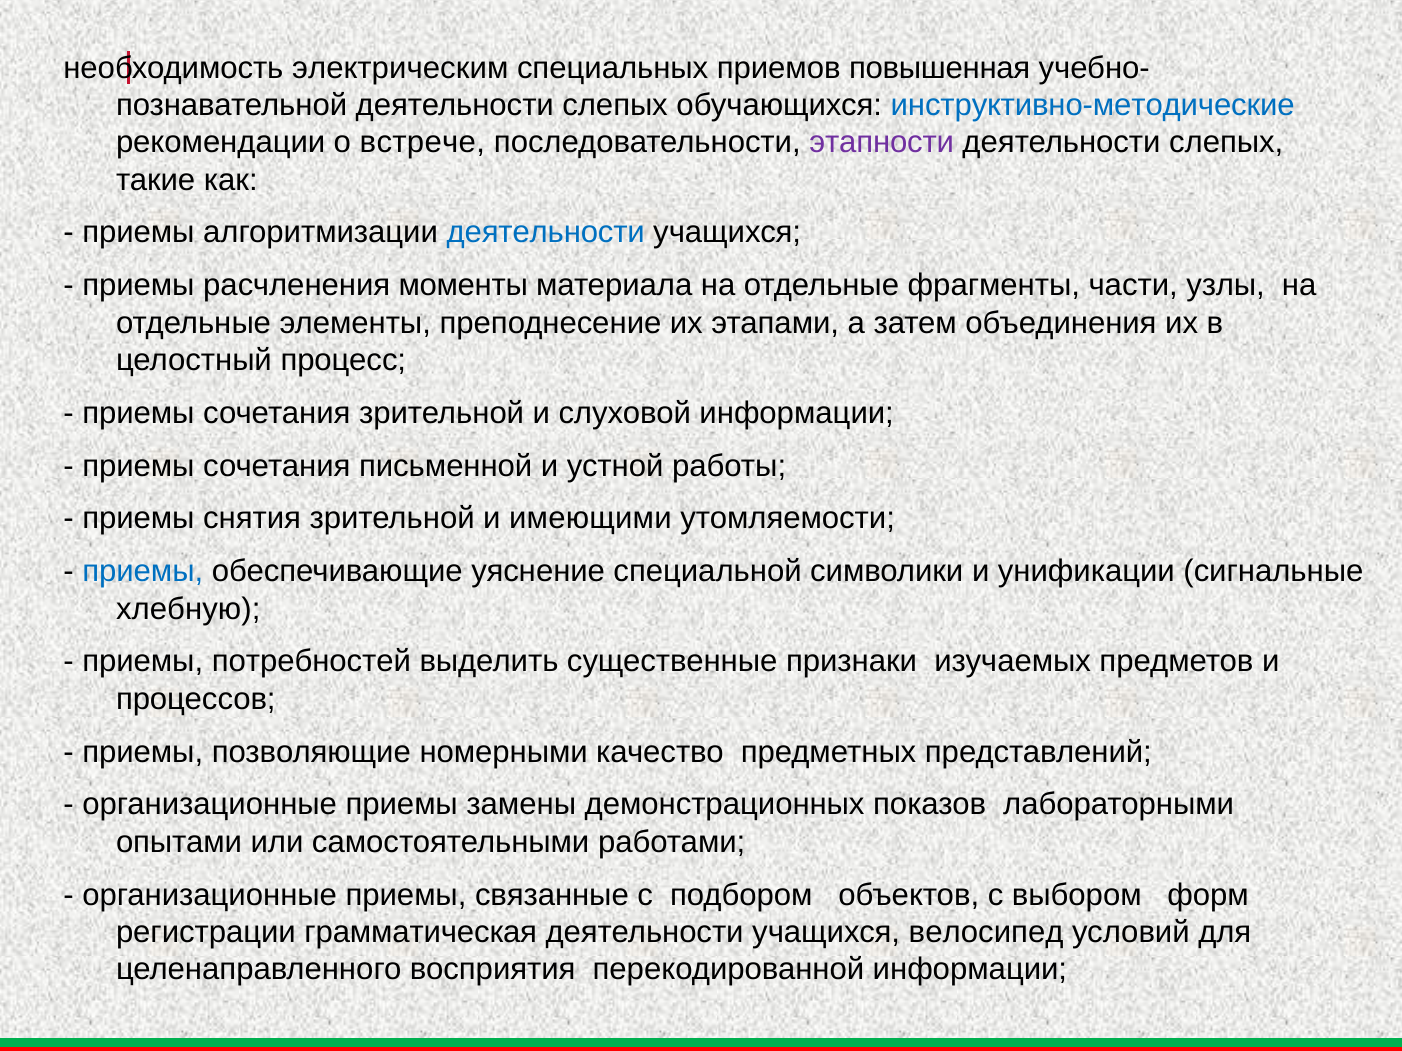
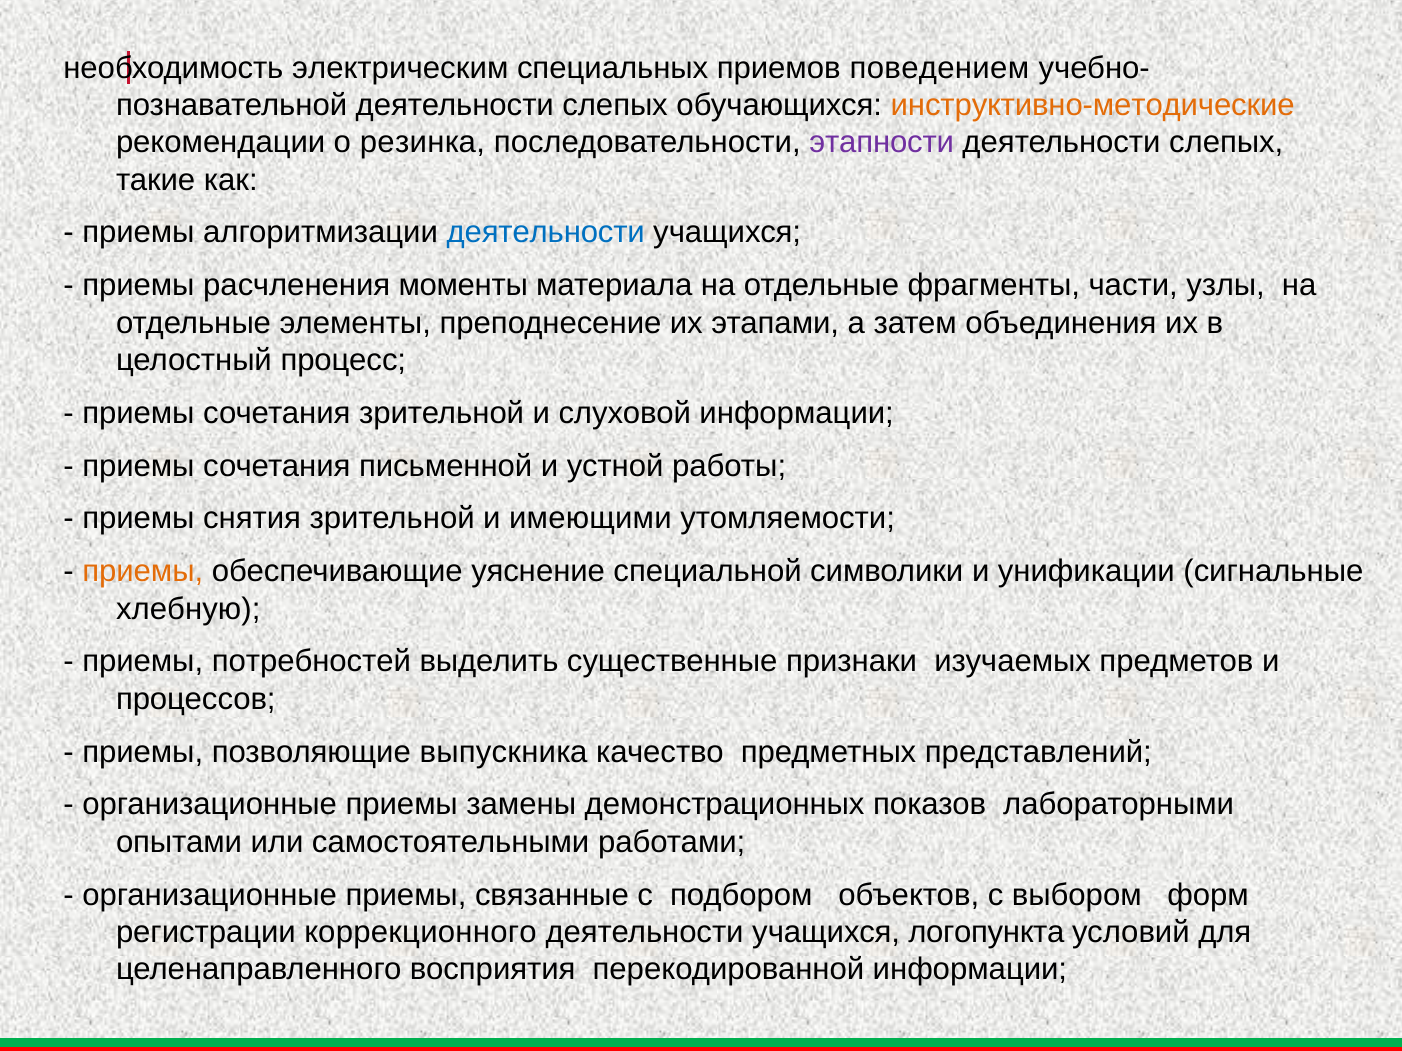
повышенная: повышенная -> поведением
инструктивно-методические colour: blue -> orange
встрече: встрече -> резинка
приемы at (143, 572) colour: blue -> orange
номерными: номерными -> выпускника
грамматическая: грамматическая -> коррекционного
велосипед: велосипед -> логопункта
